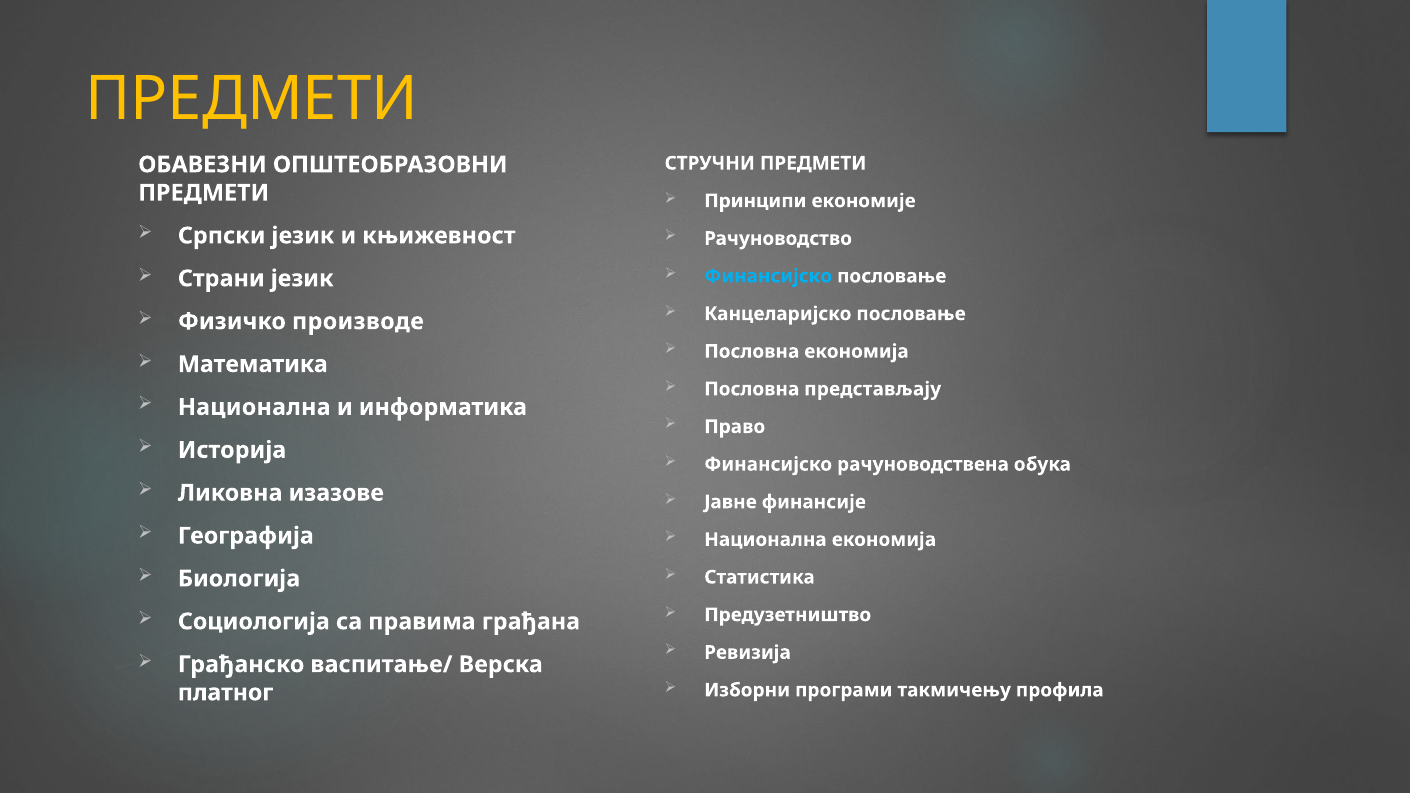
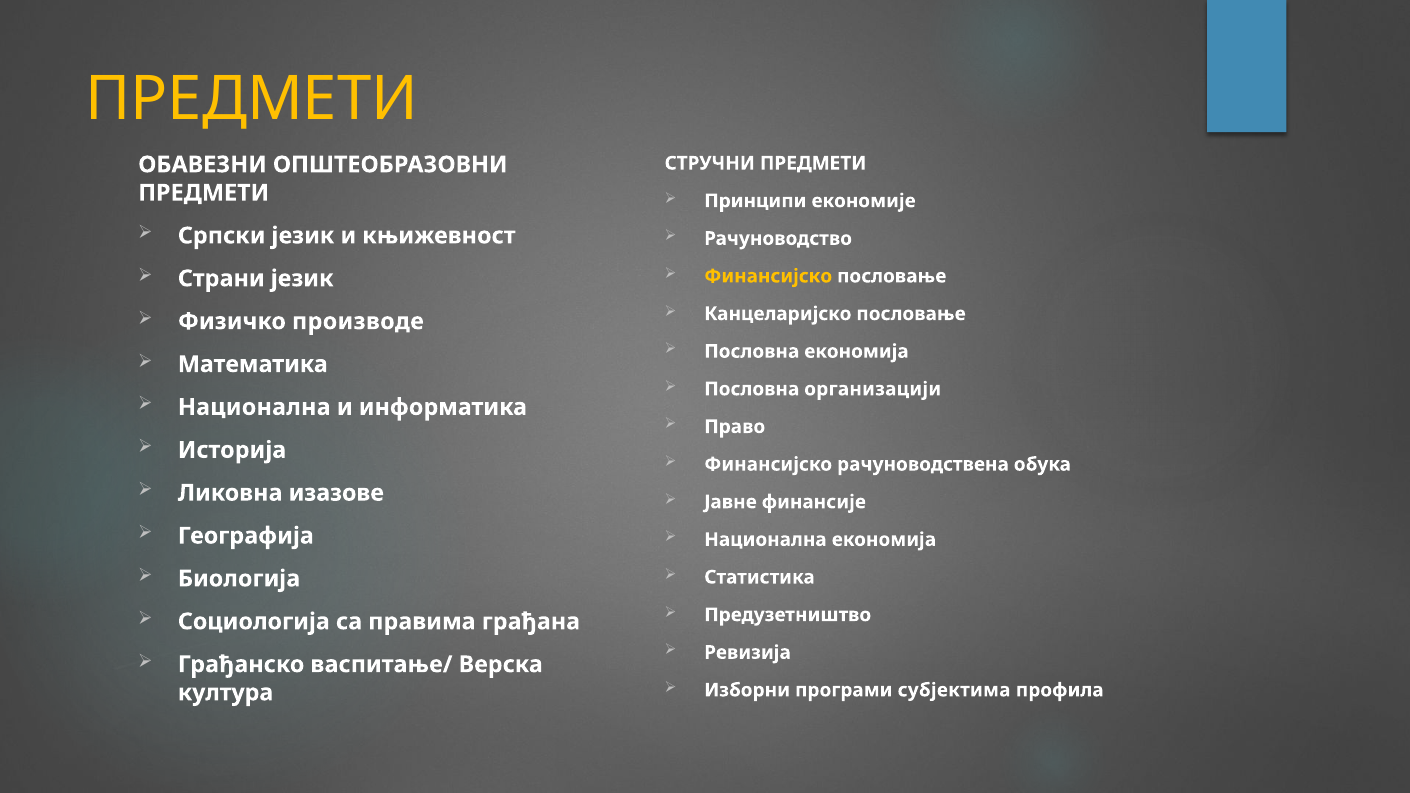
Финансијско at (768, 276) colour: light blue -> yellow
представљају: представљају -> организацији
такмичењу: такмичењу -> субјектима
платног: платног -> култура
